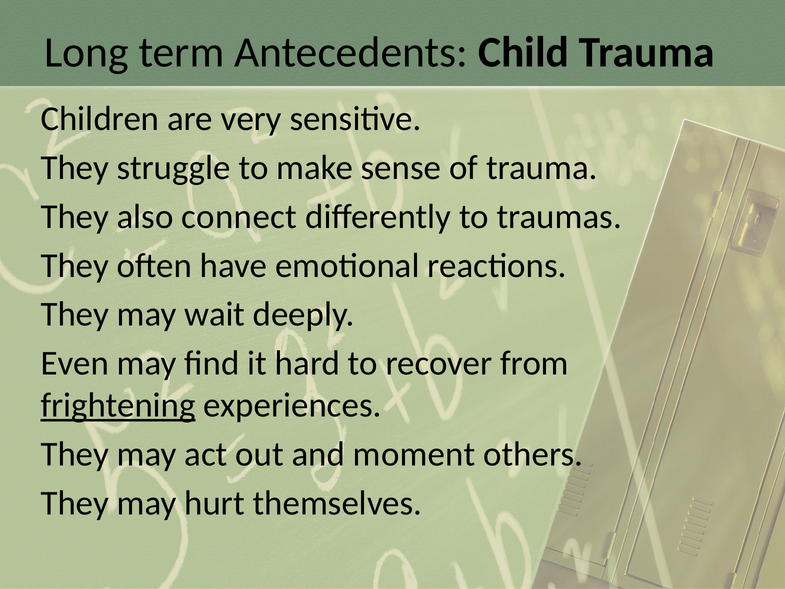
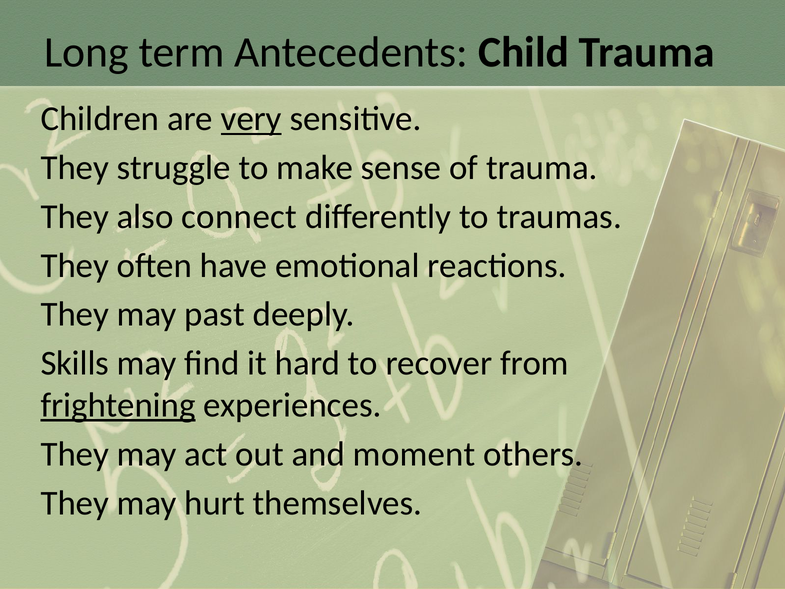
very underline: none -> present
wait: wait -> past
Even: Even -> Skills
